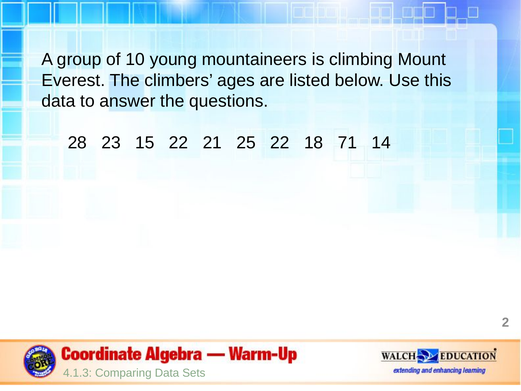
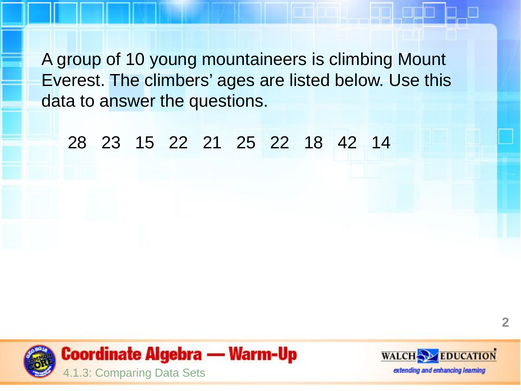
71: 71 -> 42
